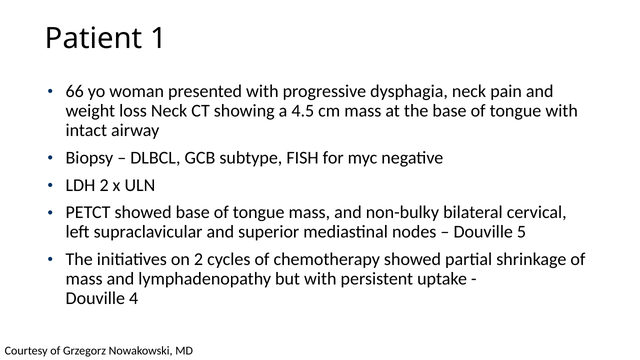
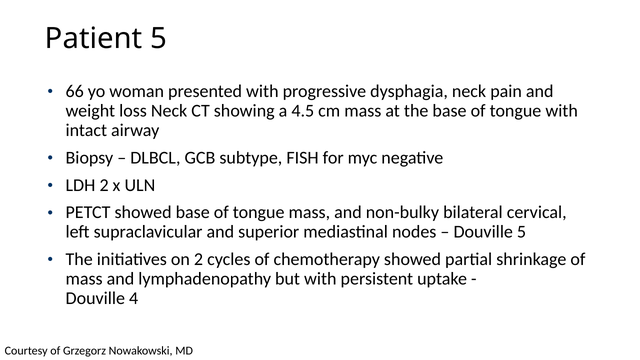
Patient 1: 1 -> 5
